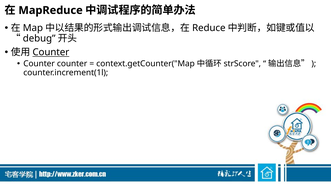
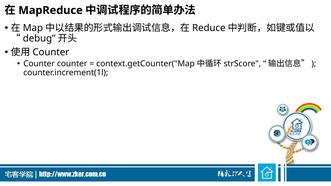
Counter at (51, 52) underline: present -> none
